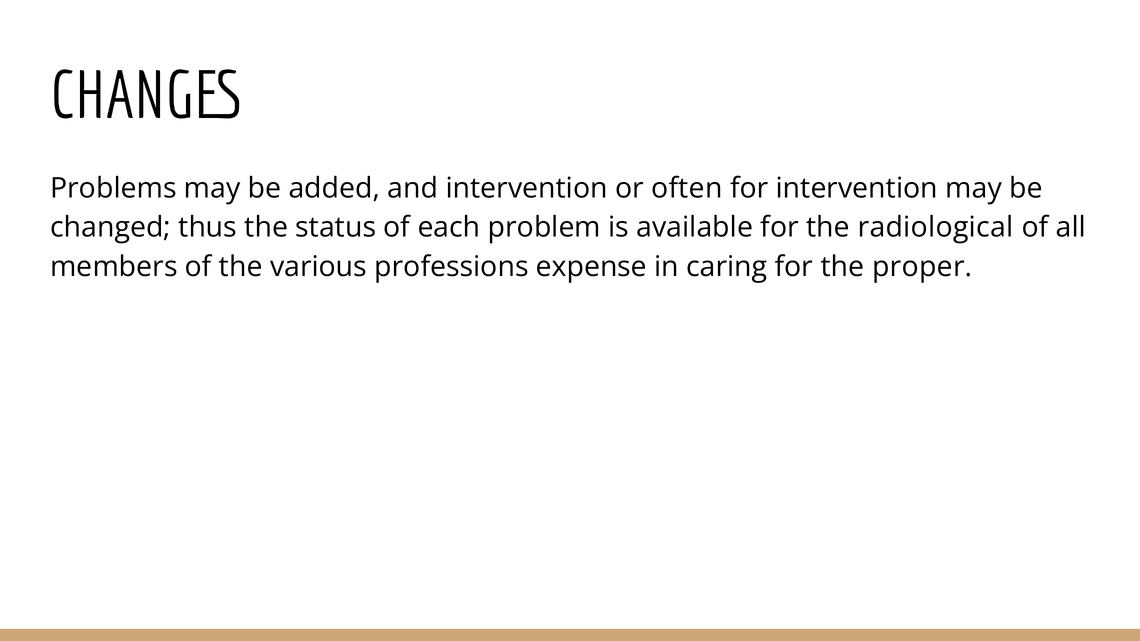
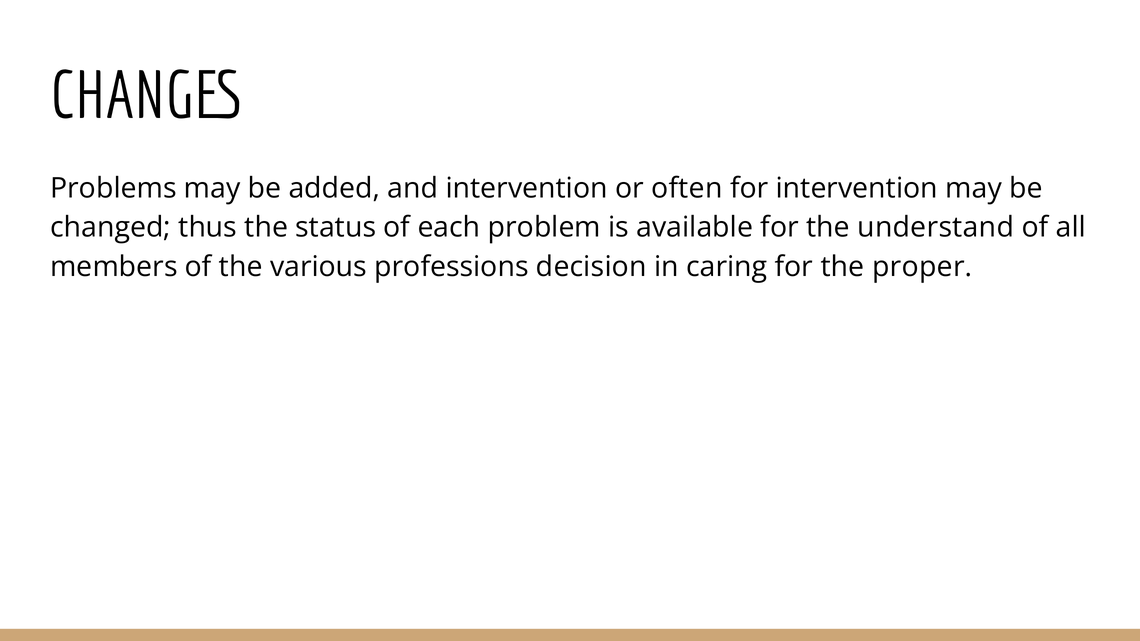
radiological: radiological -> understand
expense: expense -> decision
